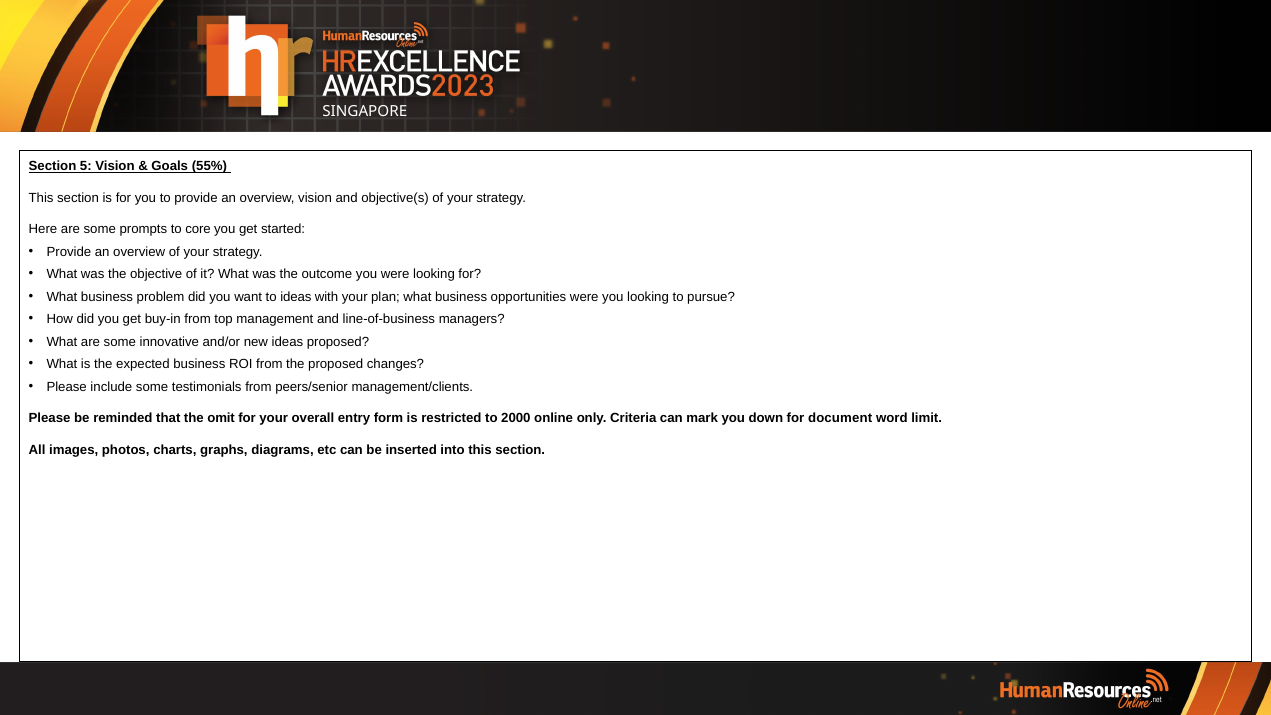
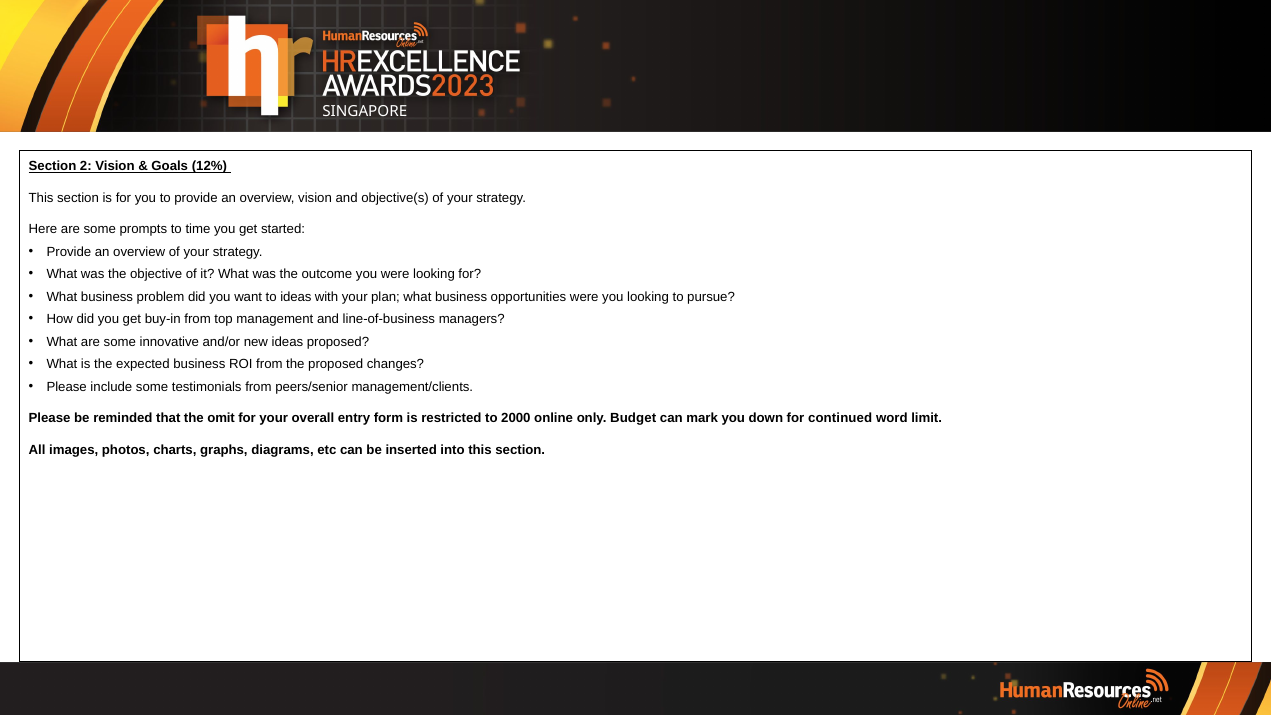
5: 5 -> 2
55%: 55% -> 12%
core: core -> time
Criteria: Criteria -> Budget
document: document -> continued
